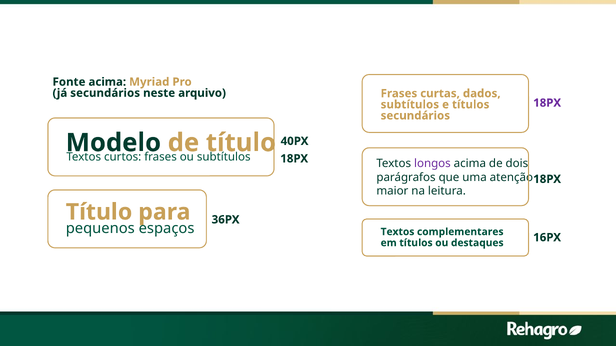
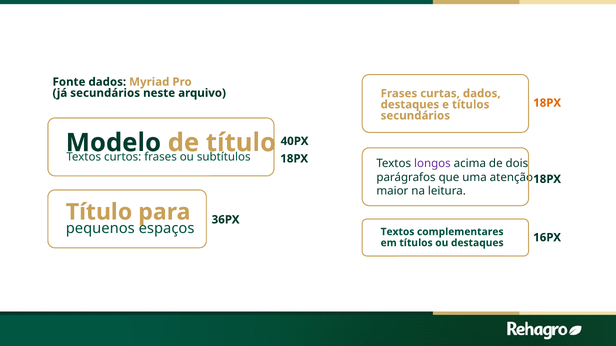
Fonte acima: acima -> dados
18PX at (547, 103) colour: purple -> orange
subtítulos at (410, 105): subtítulos -> destaques
